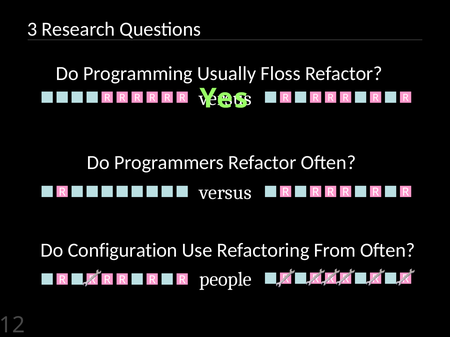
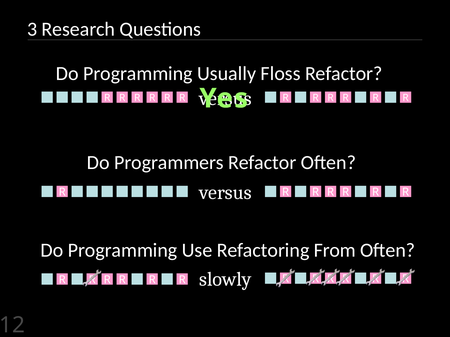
Configuration at (123, 251): Configuration -> Programming
people: people -> slowly
